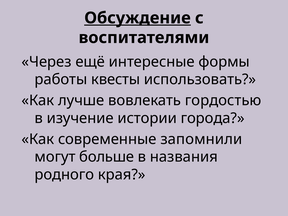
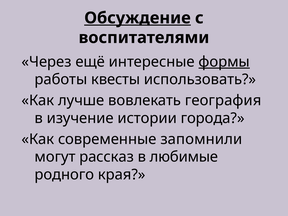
формы underline: none -> present
гордостью: гордостью -> география
больше: больше -> рассказ
названия: названия -> любимые
